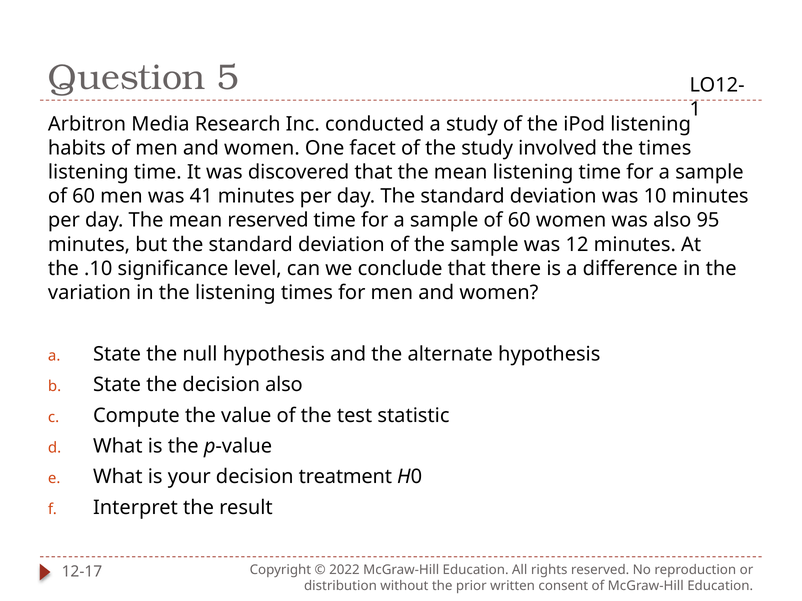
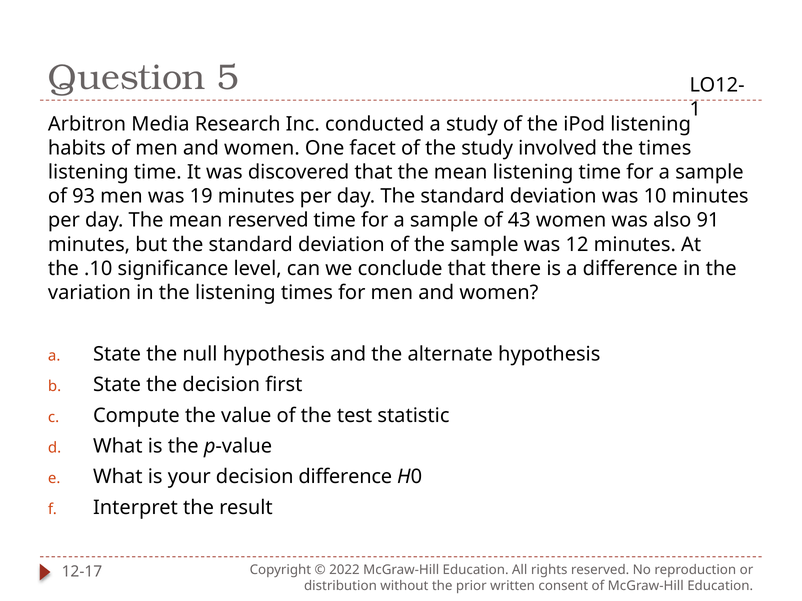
60 at (84, 197): 60 -> 93
41: 41 -> 19
60 at (519, 221): 60 -> 43
95: 95 -> 91
decision also: also -> first
decision treatment: treatment -> difference
